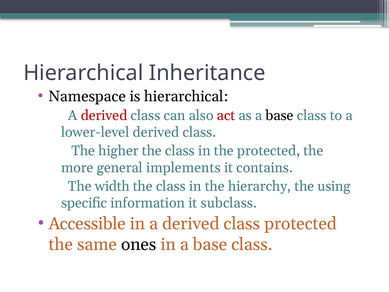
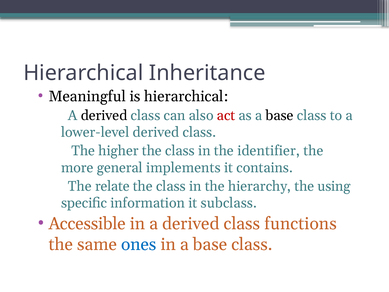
Namespace: Namespace -> Meaningful
derived at (104, 115) colour: red -> black
the protected: protected -> identifier
width: width -> relate
class protected: protected -> functions
ones colour: black -> blue
